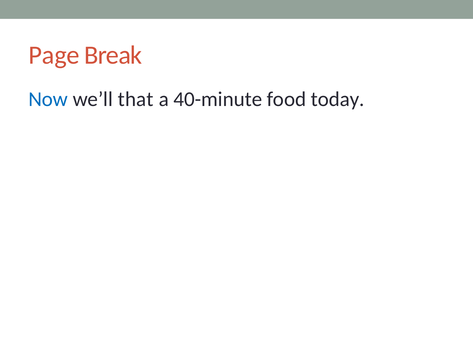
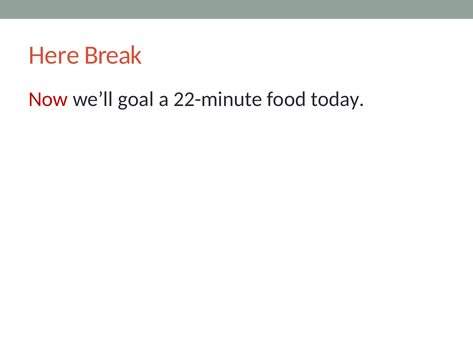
Page: Page -> Here
Now colour: blue -> red
that: that -> goal
40-minute: 40-minute -> 22-minute
